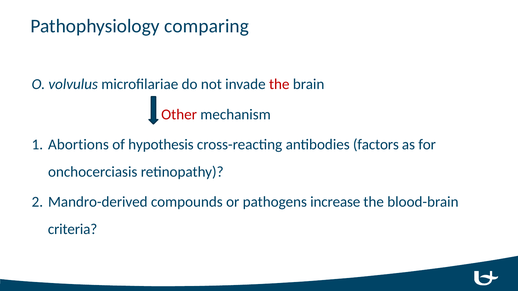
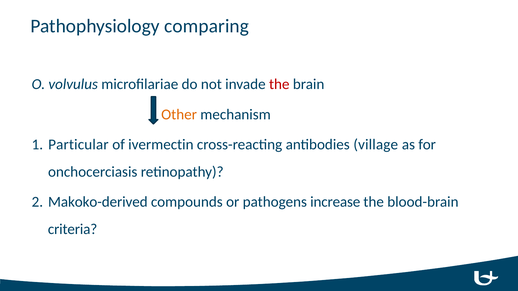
Other colour: red -> orange
Abortions: Abortions -> Particular
hypothesis: hypothesis -> ivermectin
factors: factors -> village
Mandro-derived: Mandro-derived -> Makoko-derived
